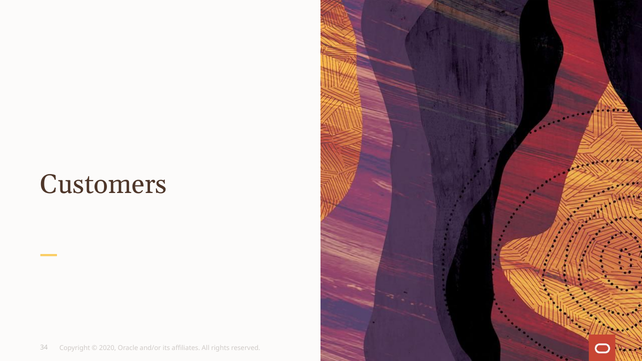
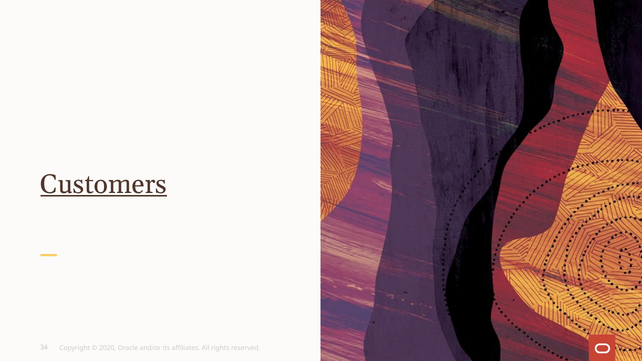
Customers underline: none -> present
